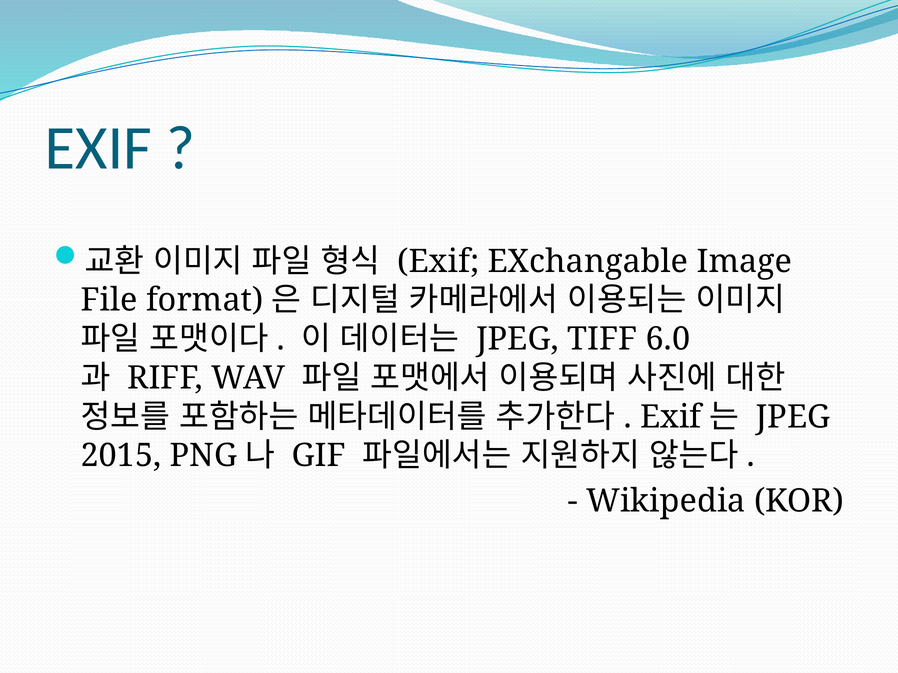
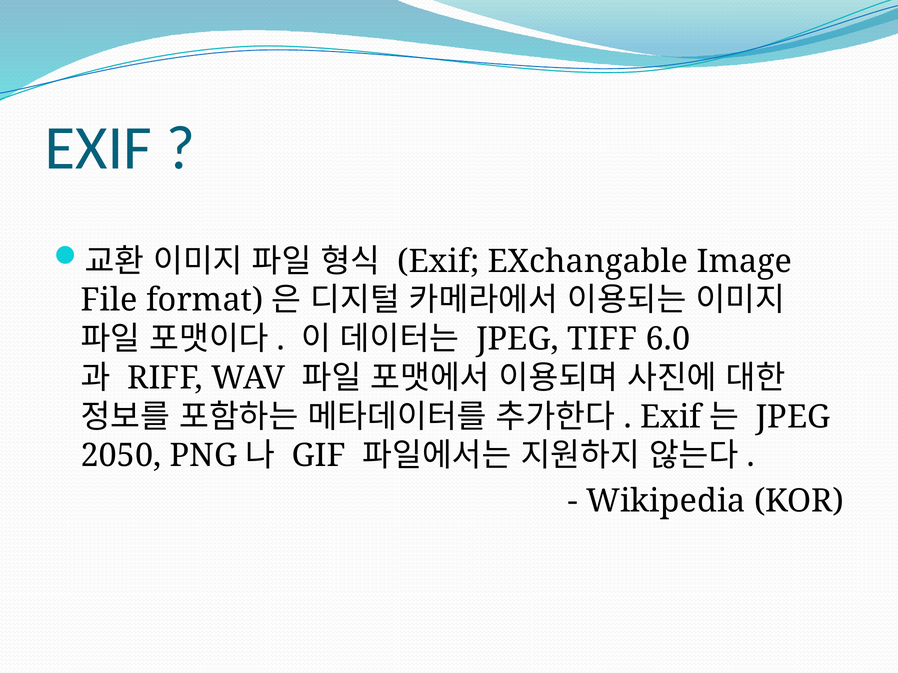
2015: 2015 -> 2050
